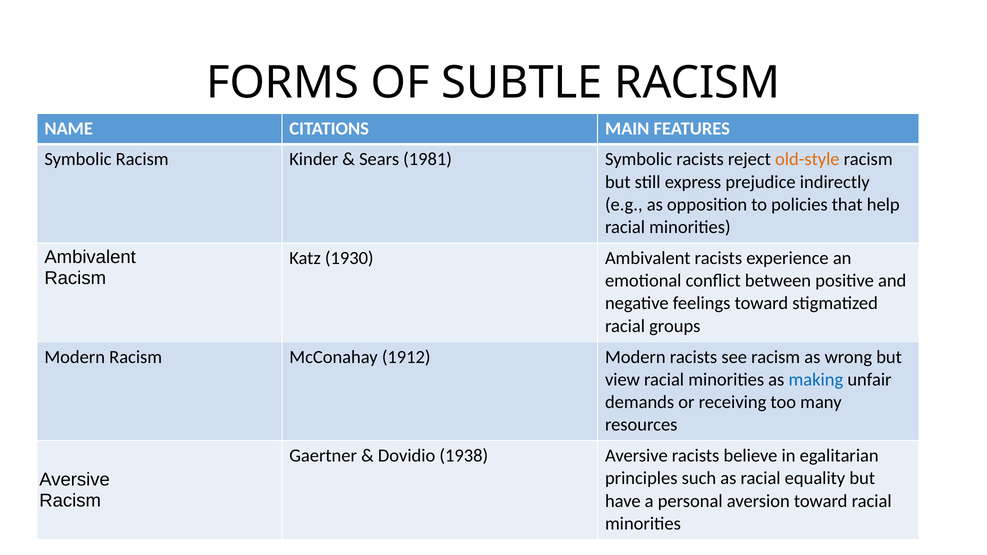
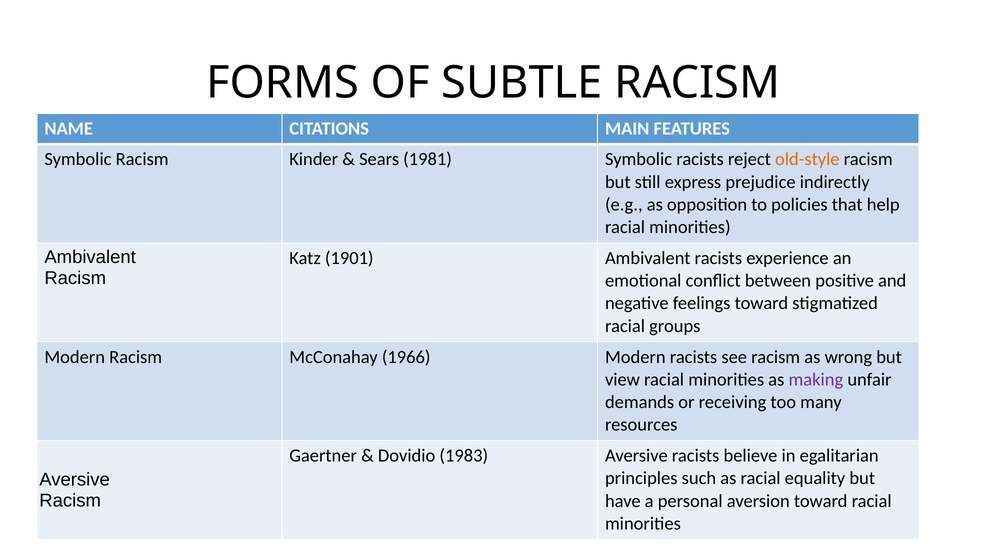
1930: 1930 -> 1901
1912: 1912 -> 1966
making colour: blue -> purple
1938: 1938 -> 1983
